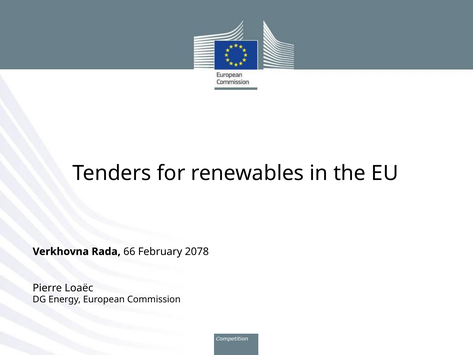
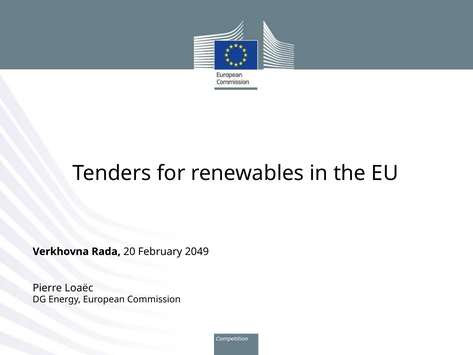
66: 66 -> 20
2078: 2078 -> 2049
